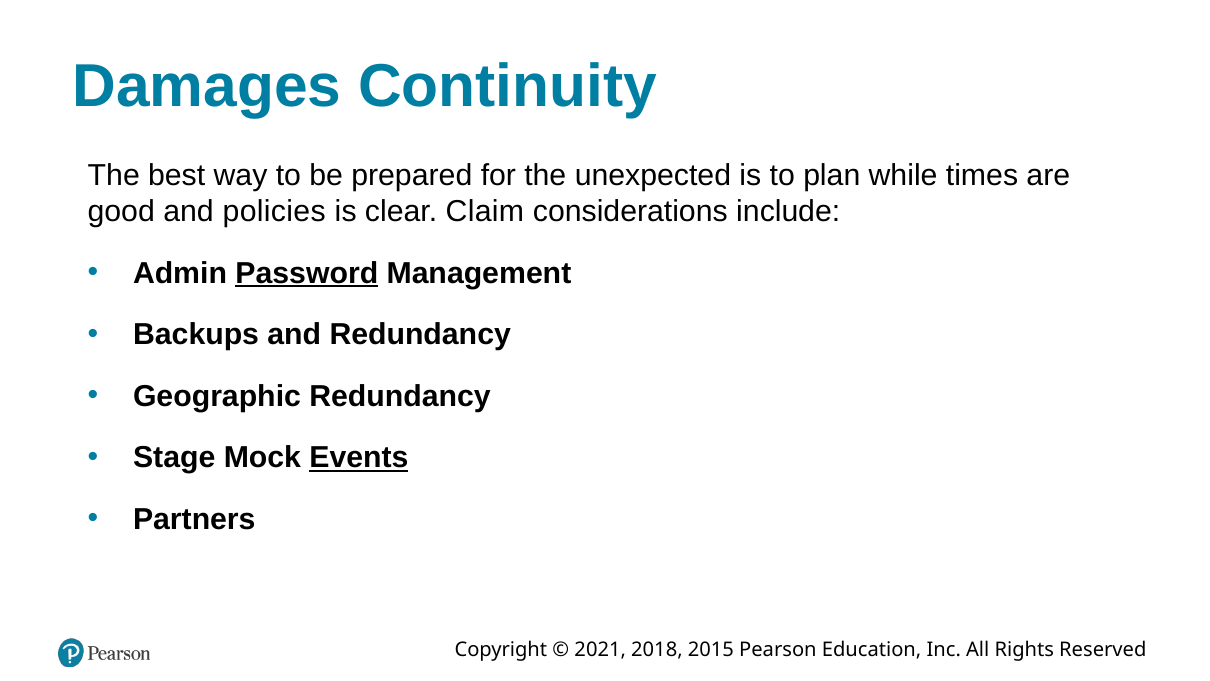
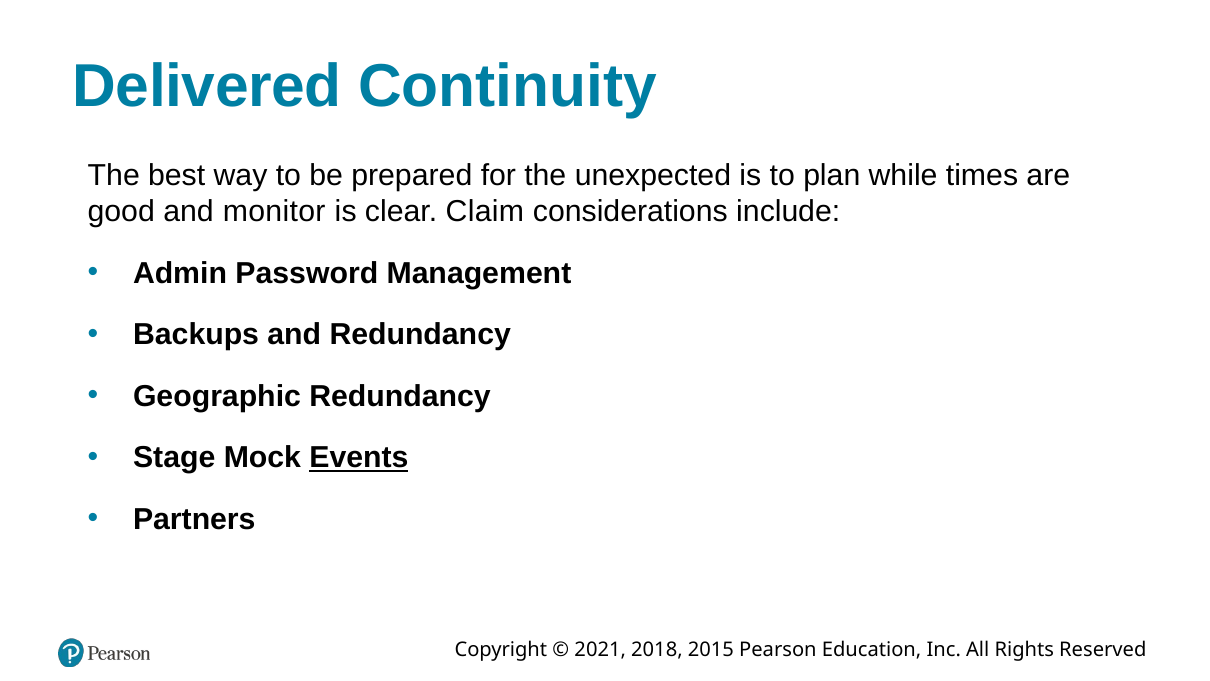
Damages: Damages -> Delivered
policies: policies -> monitor
Password underline: present -> none
